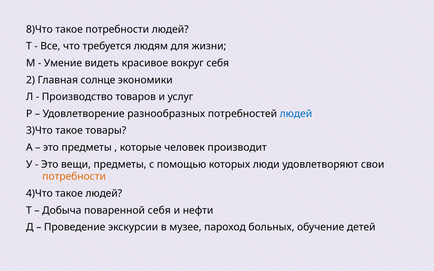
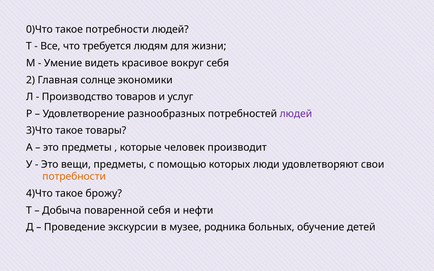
8)Что: 8)Что -> 0)Что
людей at (296, 114) colour: blue -> purple
такое людей: людей -> брожу
пароход: пароход -> родника
